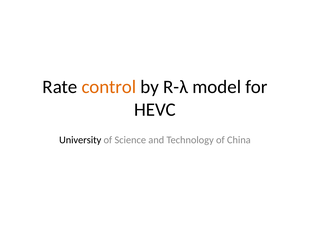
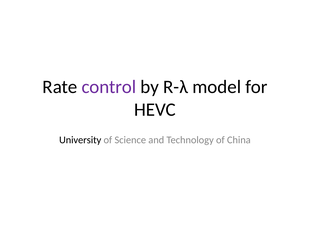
control colour: orange -> purple
